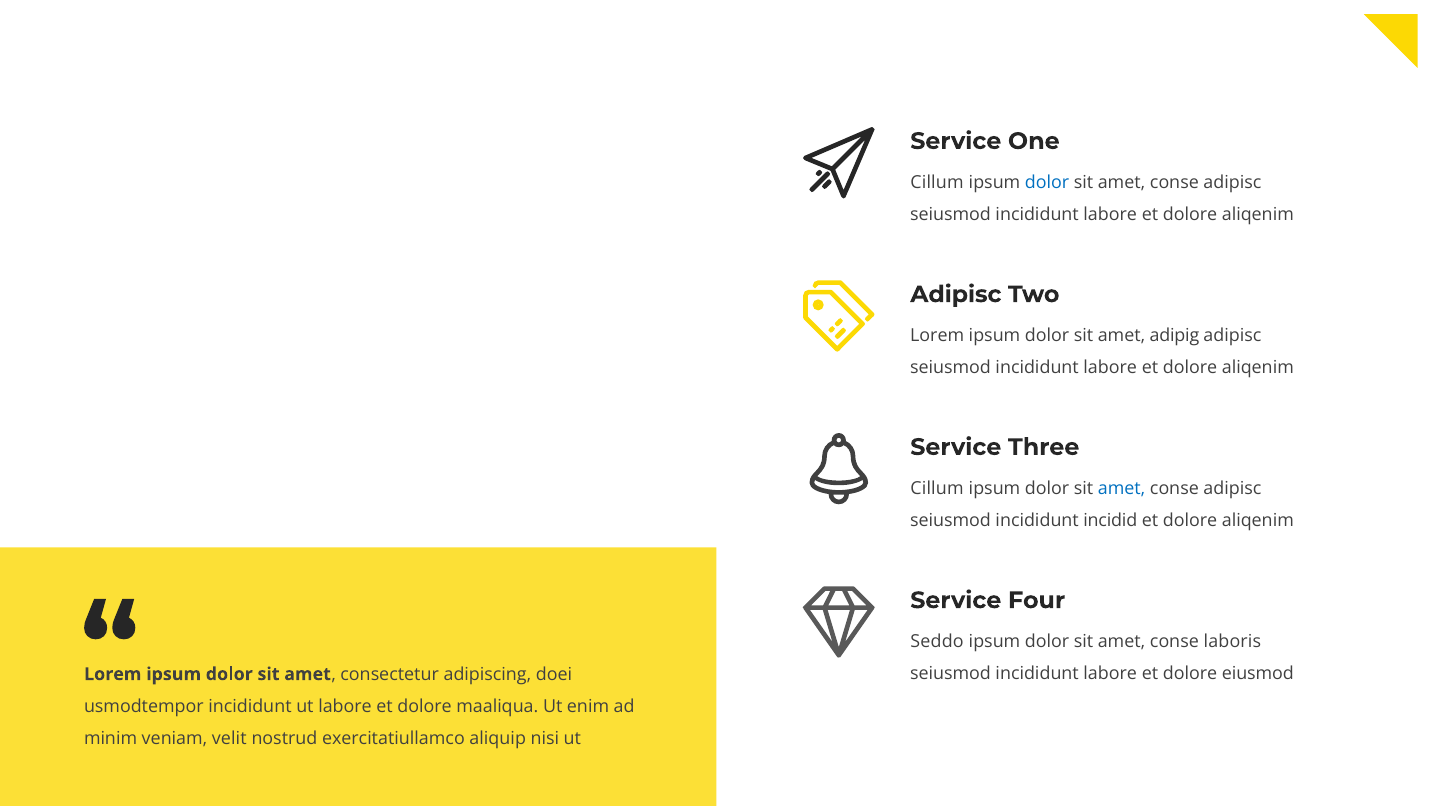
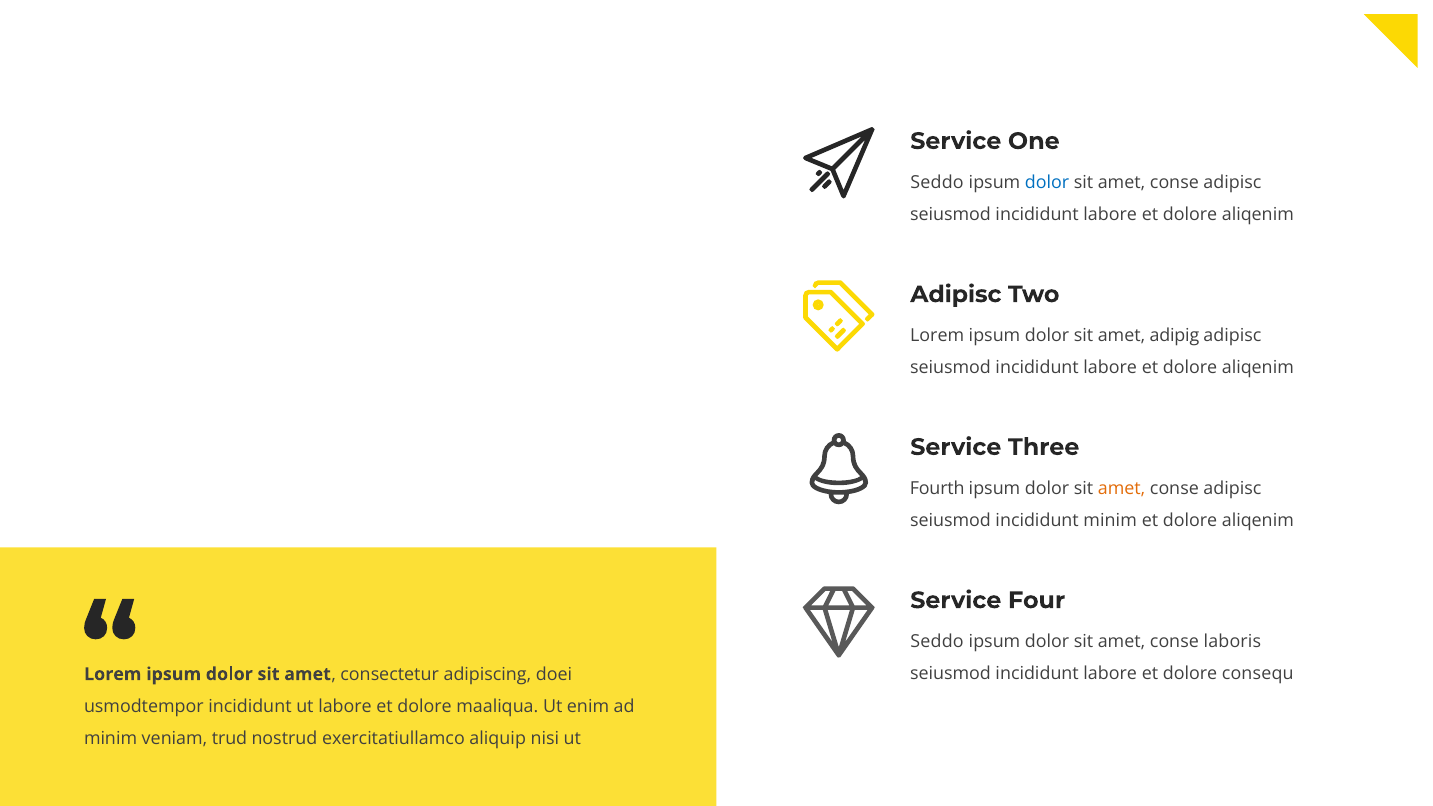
Cillum at (937, 182): Cillum -> Seddo
Cillum at (937, 488): Cillum -> Fourth
amet at (1122, 488) colour: blue -> orange
incididunt incidid: incidid -> minim
eiusmod: eiusmod -> consequ
velit: velit -> trud
